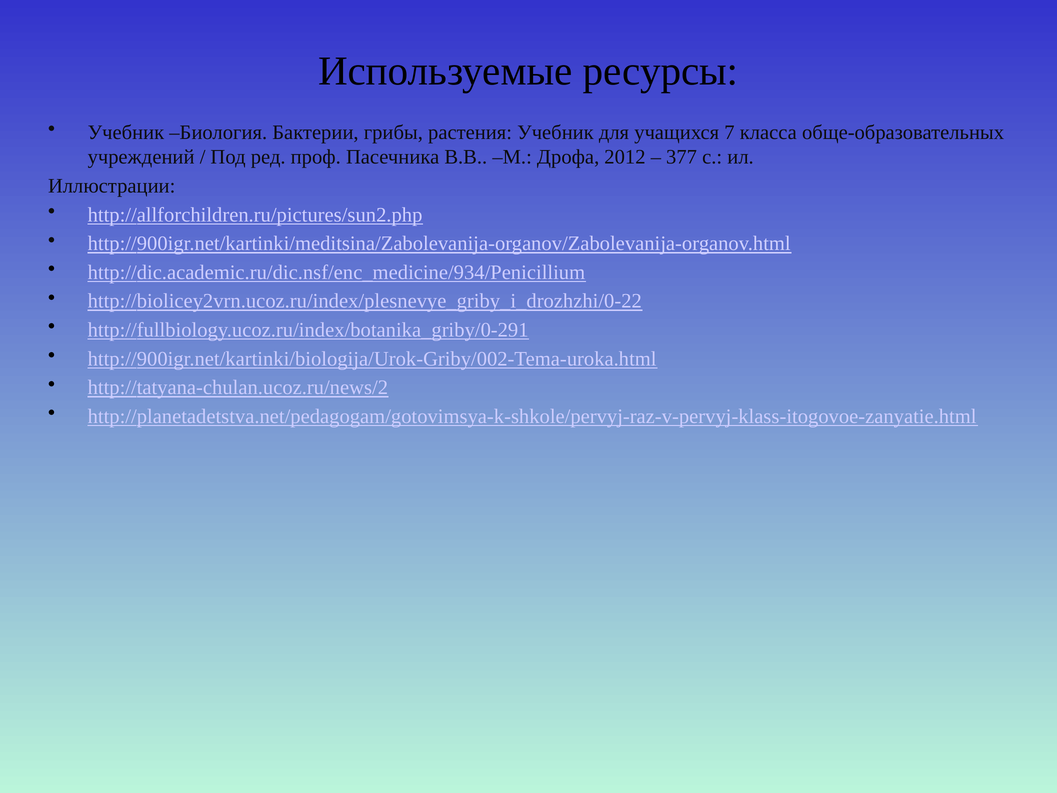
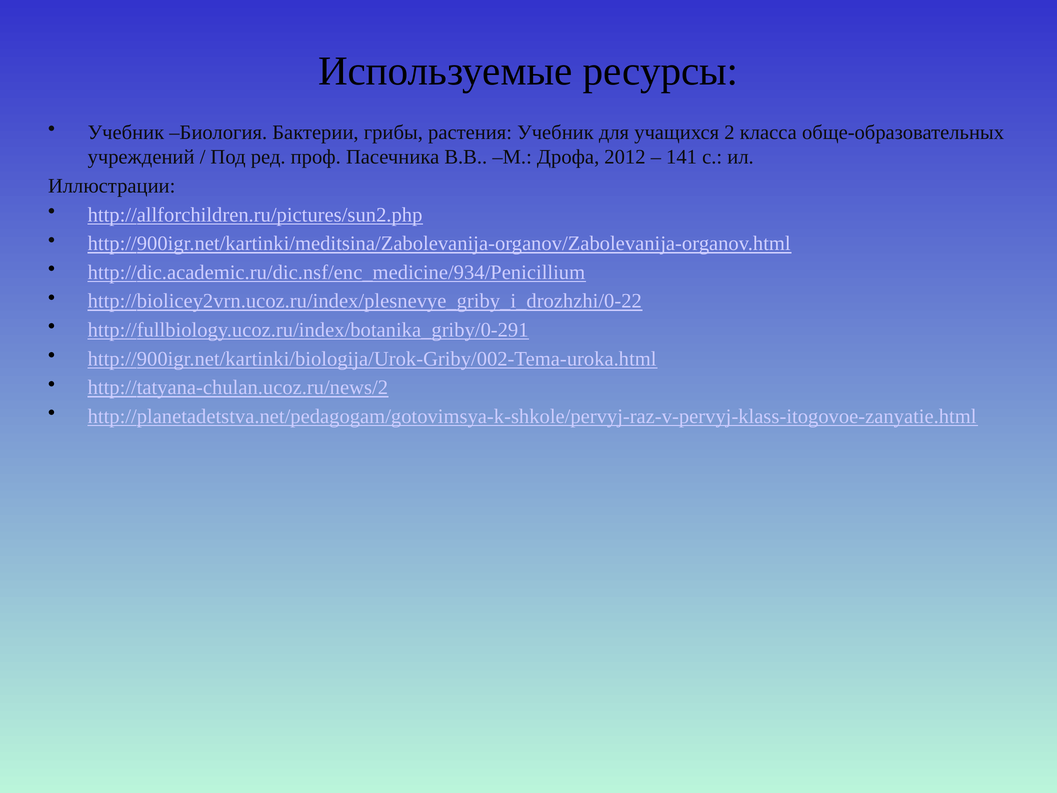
7: 7 -> 2
377: 377 -> 141
